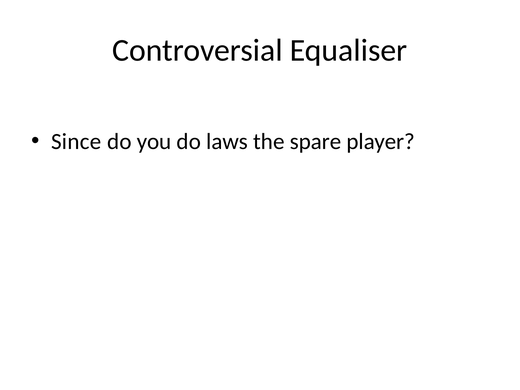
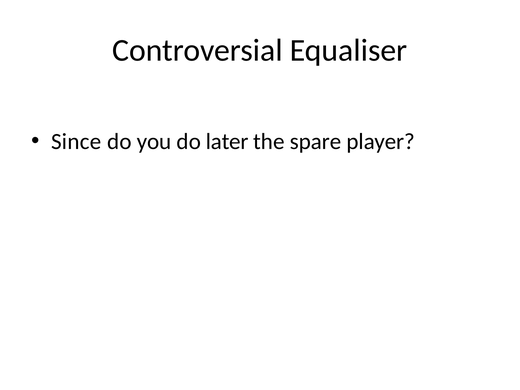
laws: laws -> later
